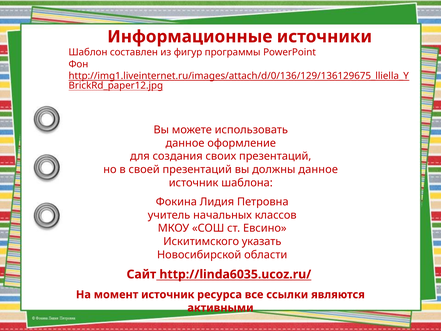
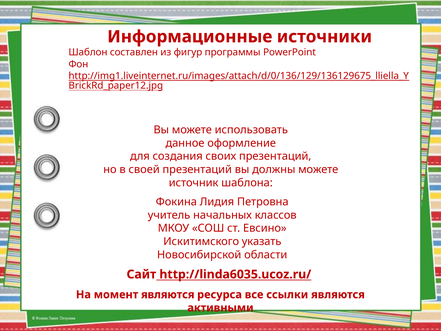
должны данное: данное -> можете
момент источник: источник -> являются
